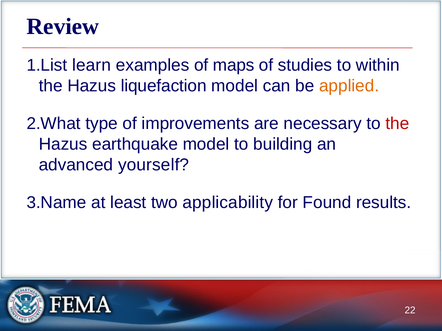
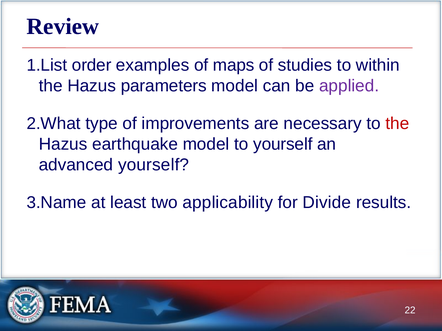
learn: learn -> order
liquefaction: liquefaction -> parameters
applied colour: orange -> purple
to building: building -> yourself
Found: Found -> Divide
